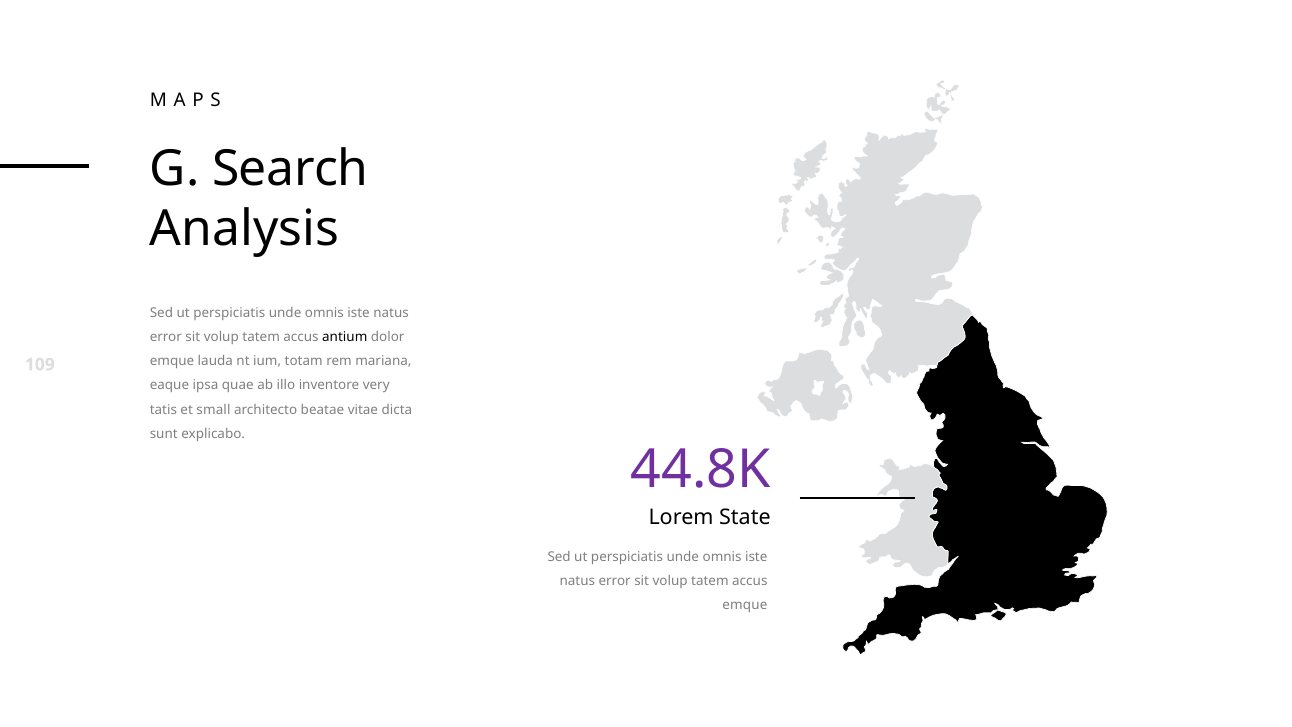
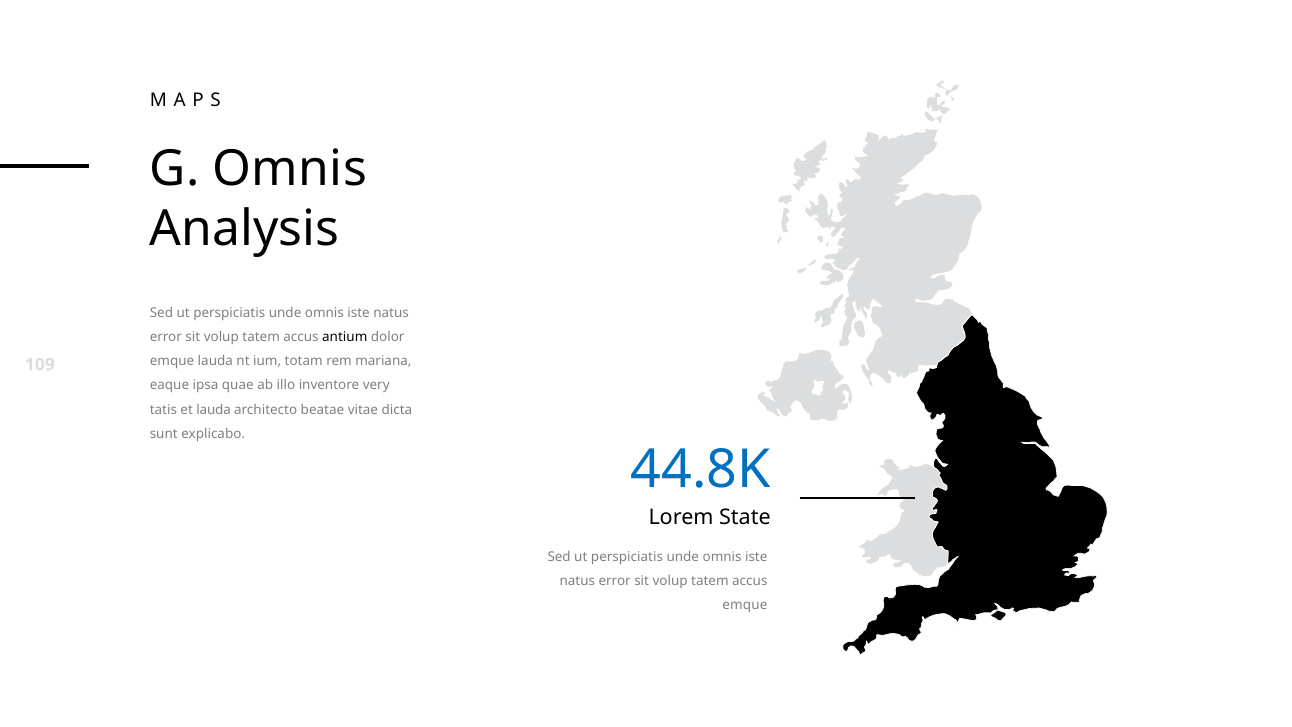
G Search: Search -> Omnis
et small: small -> lauda
44.8K colour: purple -> blue
